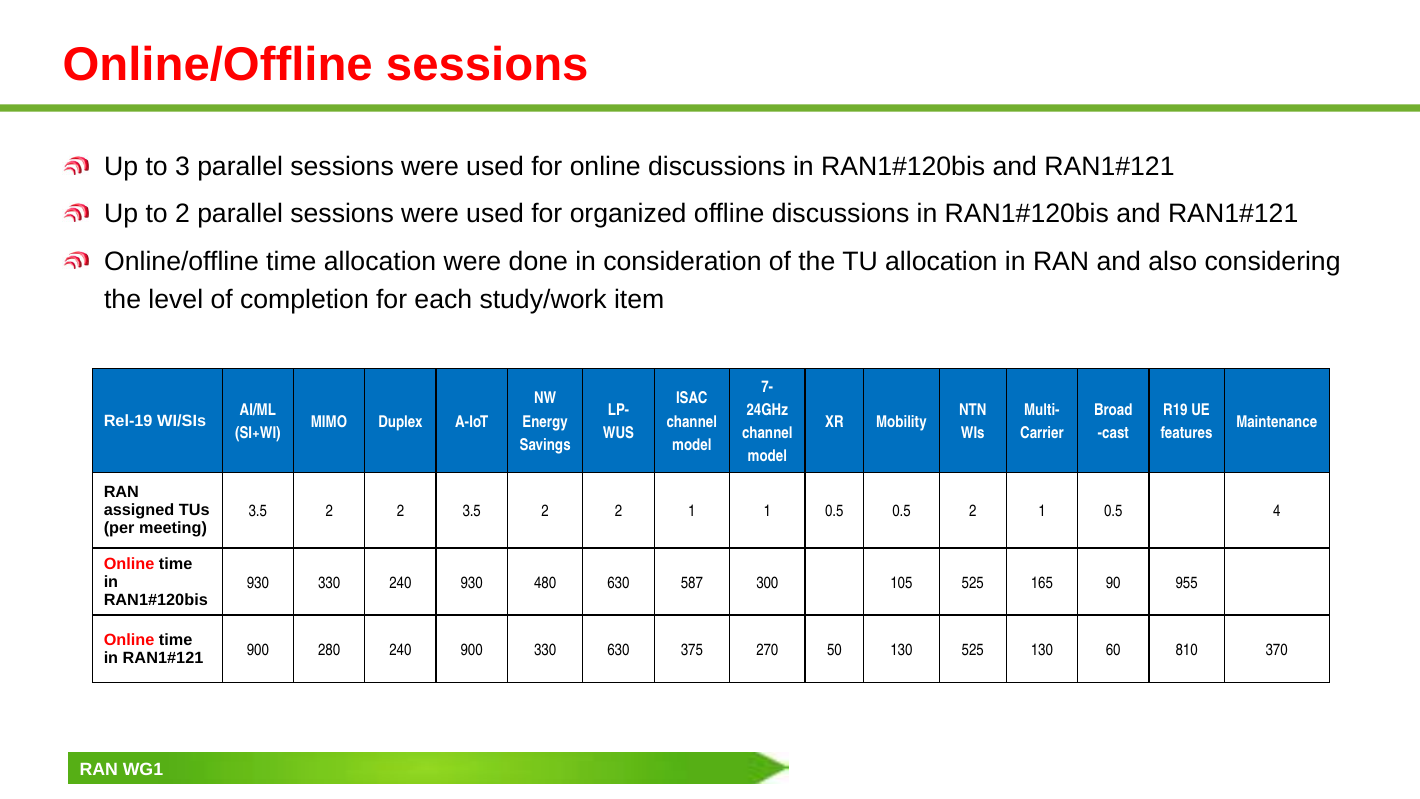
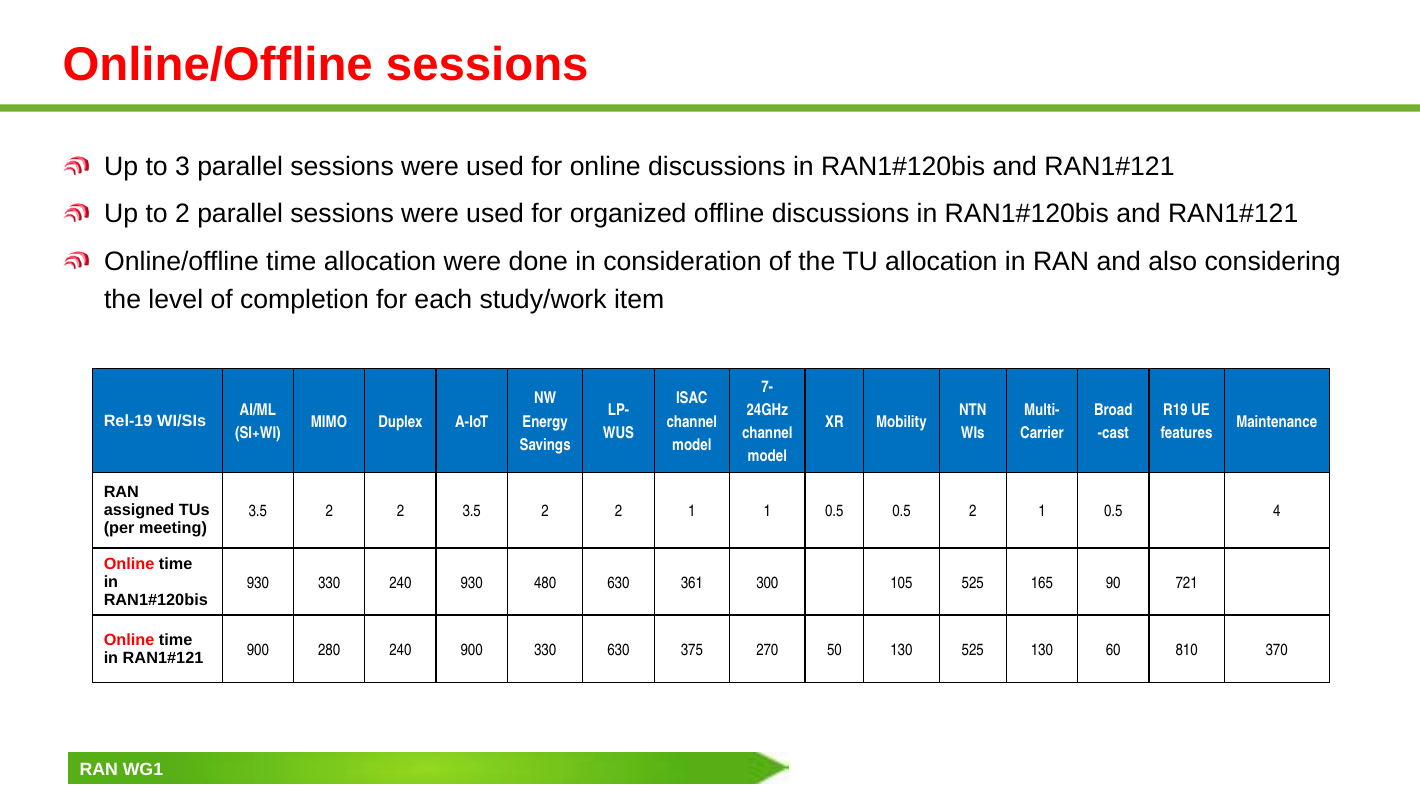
587: 587 -> 361
955: 955 -> 721
